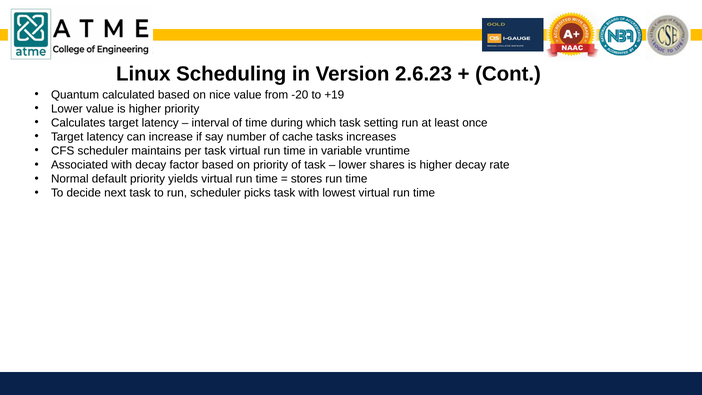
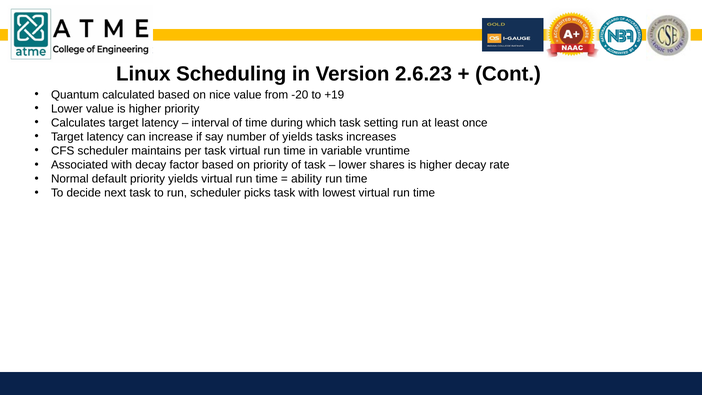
of cache: cache -> yields
stores: stores -> ability
